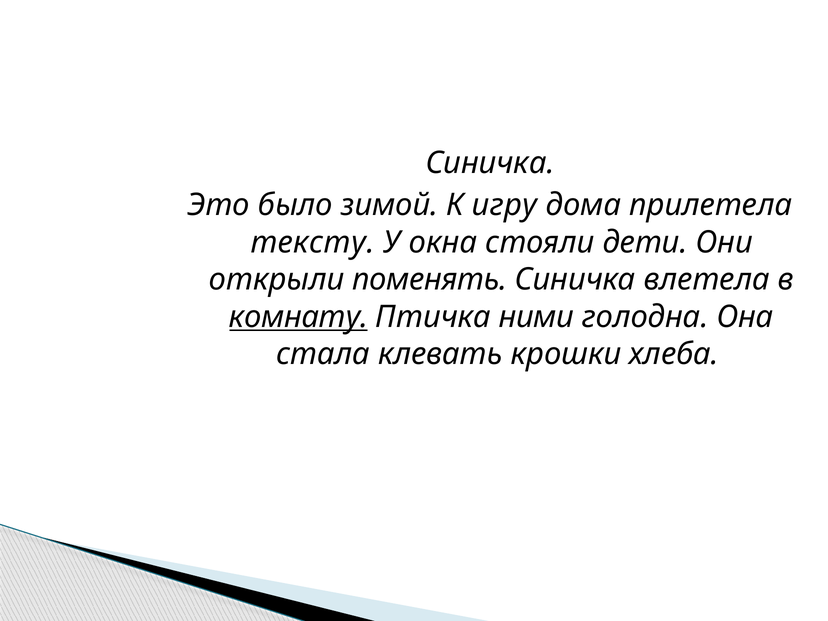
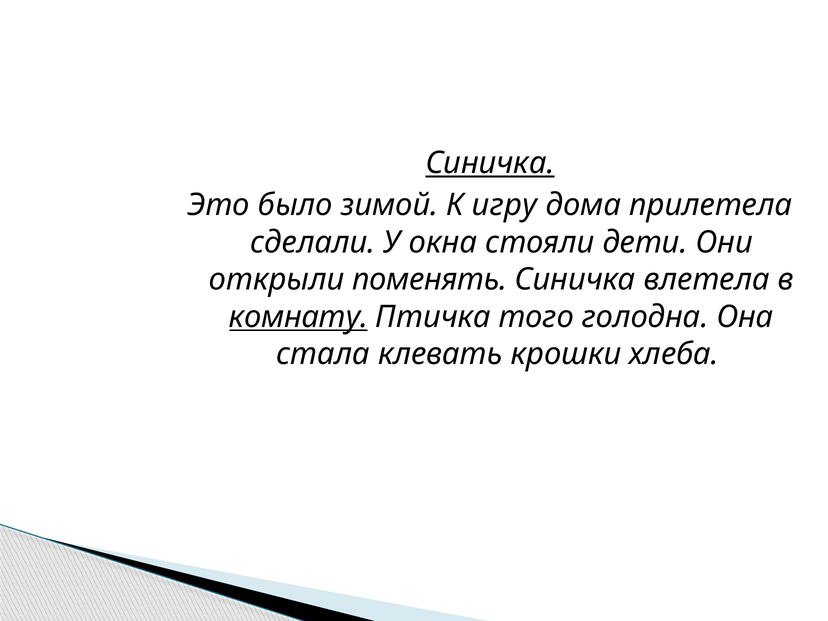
Синичка at (490, 163) underline: none -> present
тексту: тексту -> сделали
ними: ними -> того
